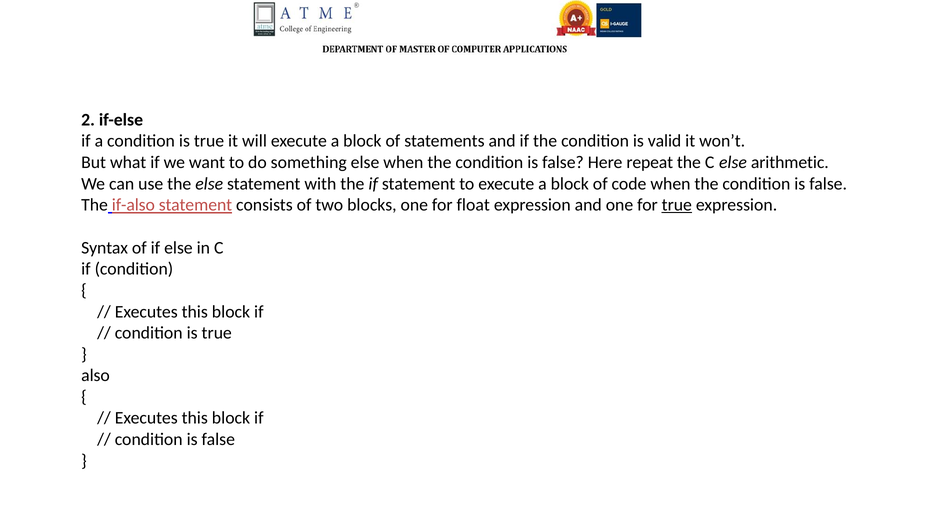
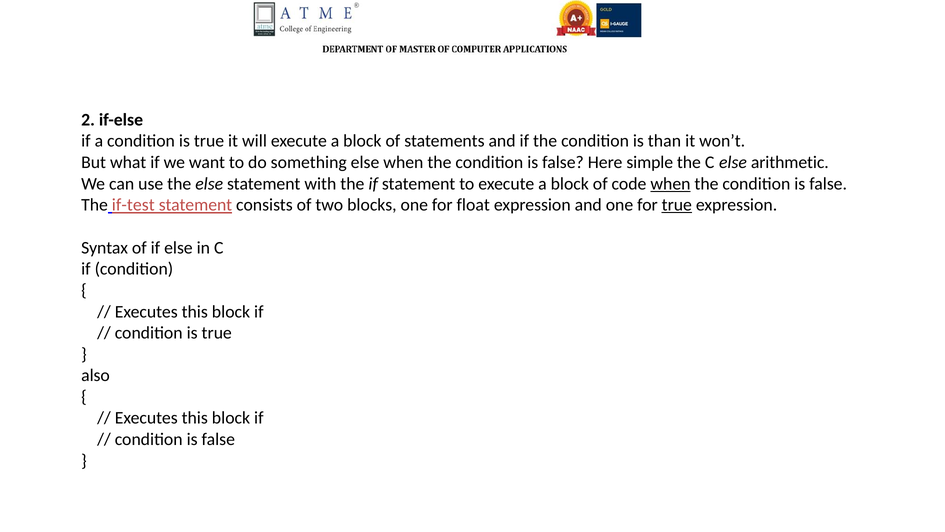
valid: valid -> than
repeat: repeat -> simple
when at (670, 184) underline: none -> present
if-also: if-also -> if-test
